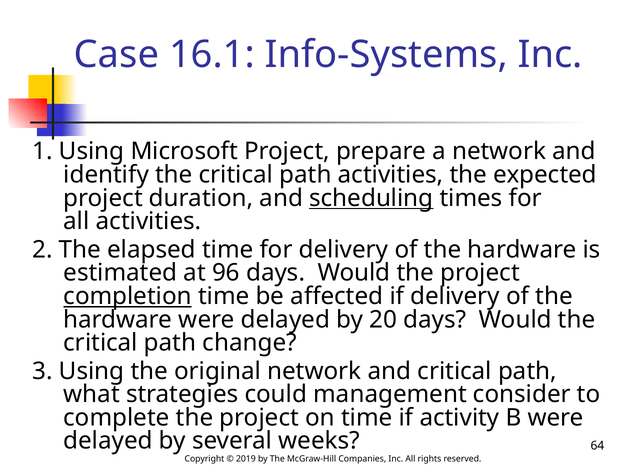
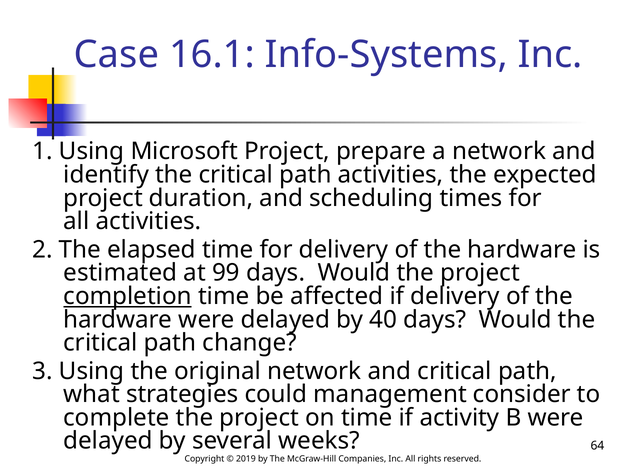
scheduling underline: present -> none
96: 96 -> 99
20: 20 -> 40
